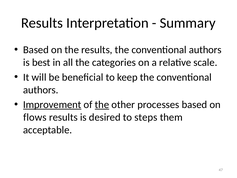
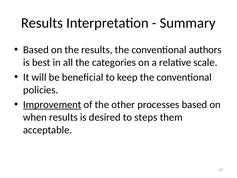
authors at (41, 90): authors -> policies
the at (102, 105) underline: present -> none
flows: flows -> when
